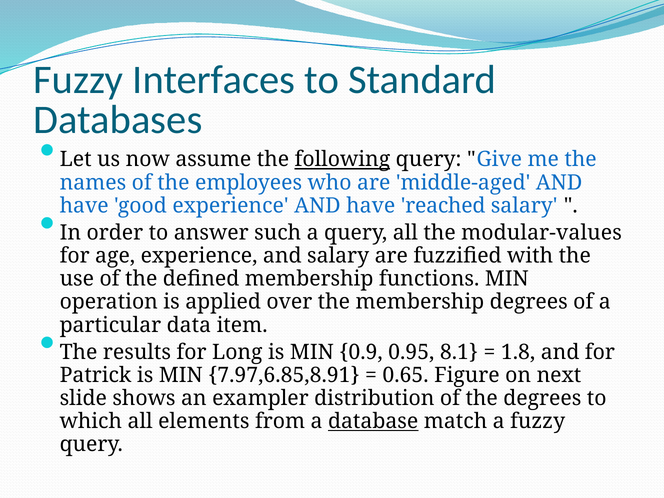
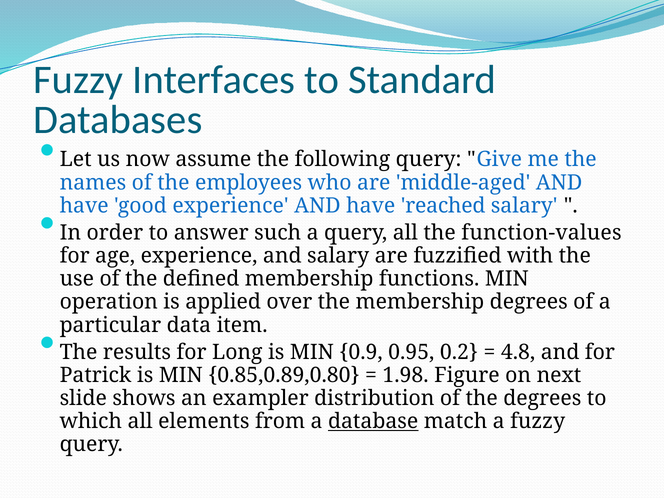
following underline: present -> none
modular-values: modular-values -> function-values
8.1: 8.1 -> 0.2
1.8: 1.8 -> 4.8
7.97,6.85,8.91: 7.97,6.85,8.91 -> 0.85,0.89,0.80
0.65: 0.65 -> 1.98
